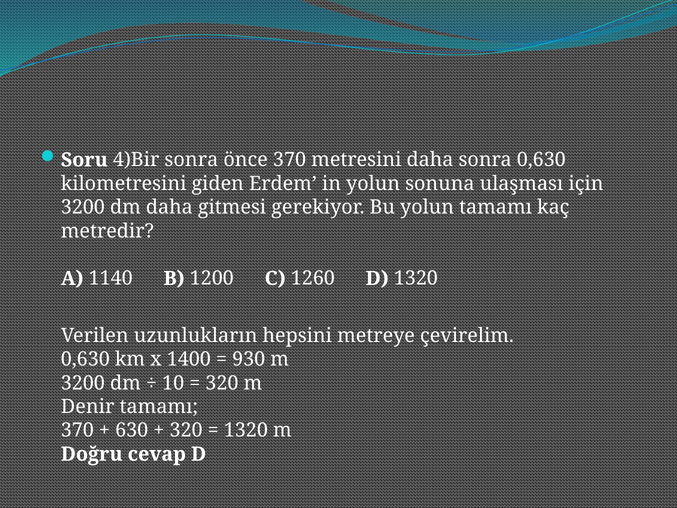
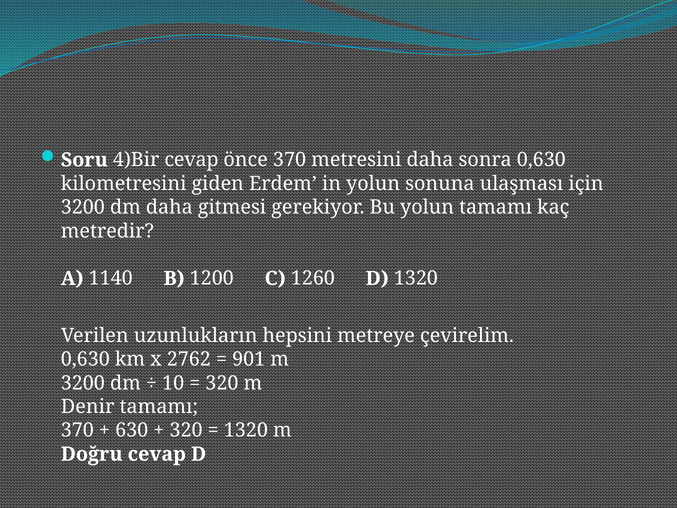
4)Bir sonra: sonra -> cevap
1400: 1400 -> 2762
930: 930 -> 901
